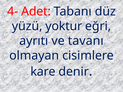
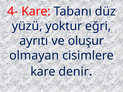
4- Adet: Adet -> Kare
tavanı: tavanı -> oluşur
